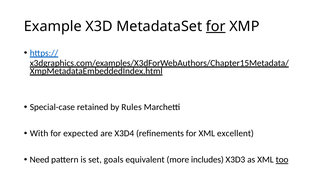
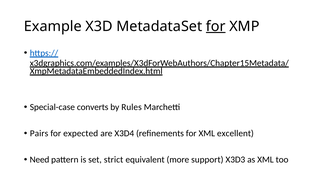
retained: retained -> converts
With: With -> Pairs
goals: goals -> strict
includes: includes -> support
too underline: present -> none
